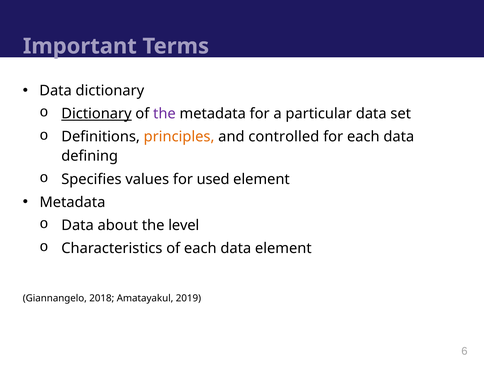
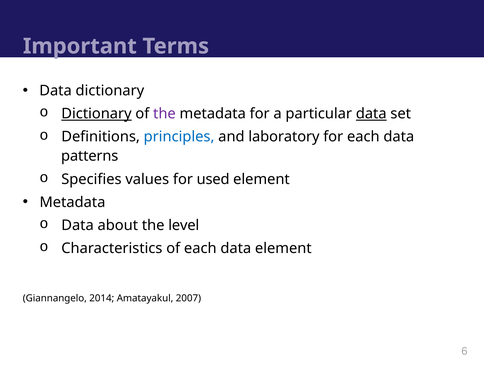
data at (371, 114) underline: none -> present
principles colour: orange -> blue
controlled: controlled -> laboratory
defining: defining -> patterns
2018: 2018 -> 2014
2019: 2019 -> 2007
